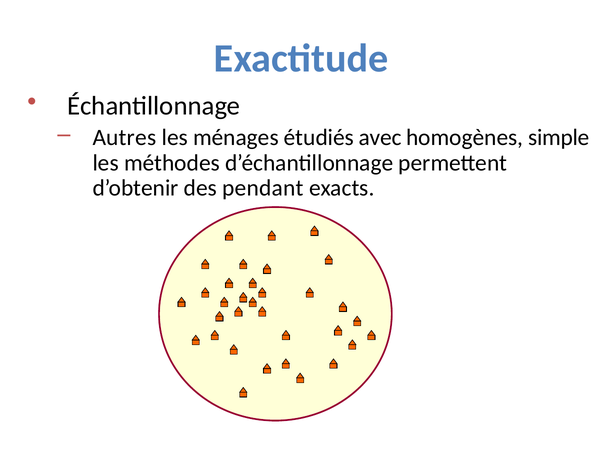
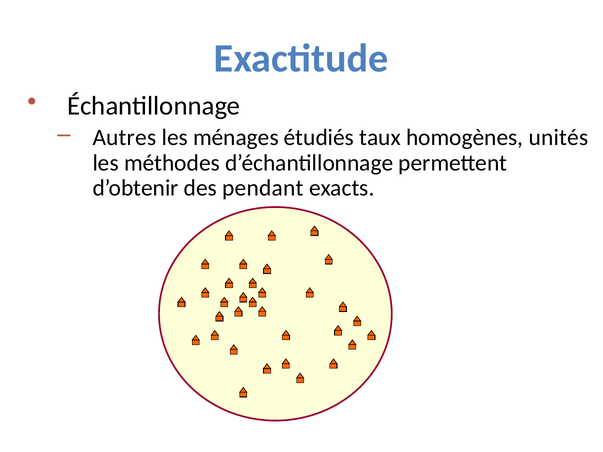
avec: avec -> taux
simple: simple -> unités
